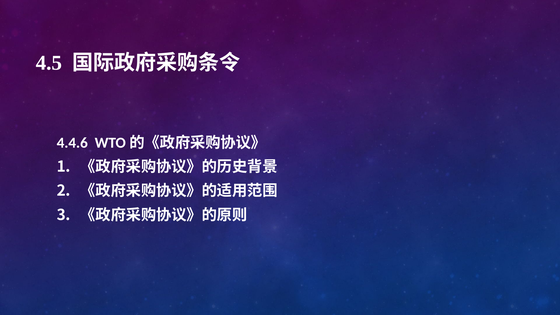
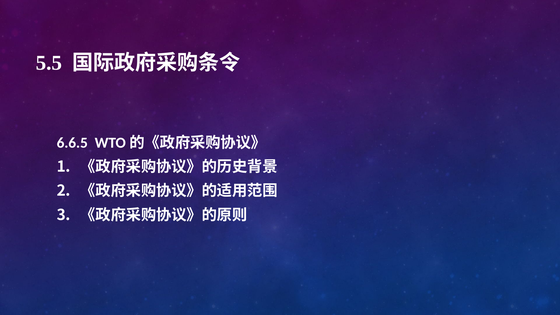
4.5: 4.5 -> 5.5
4.4.6: 4.4.6 -> 6.6.5
